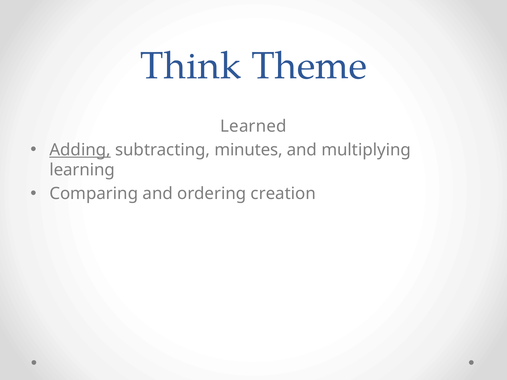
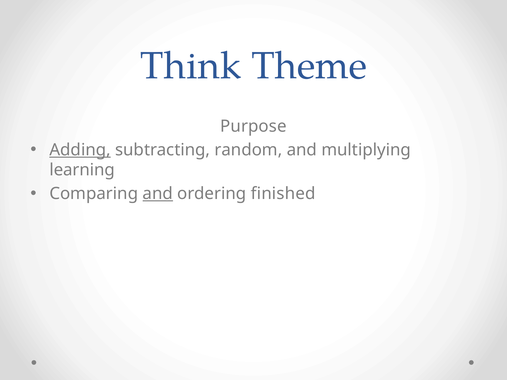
Learned: Learned -> Purpose
minutes: minutes -> random
and at (158, 194) underline: none -> present
creation: creation -> finished
